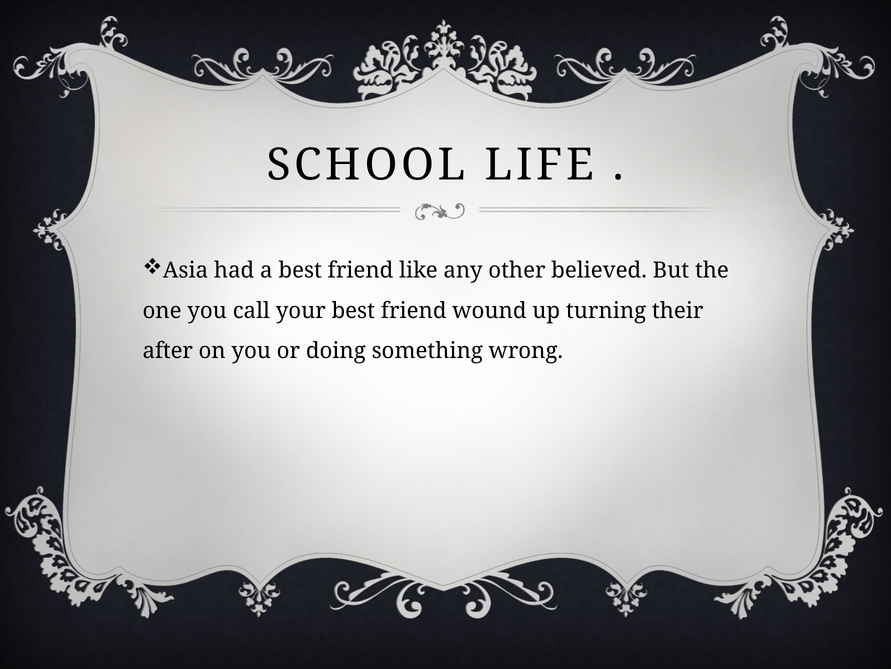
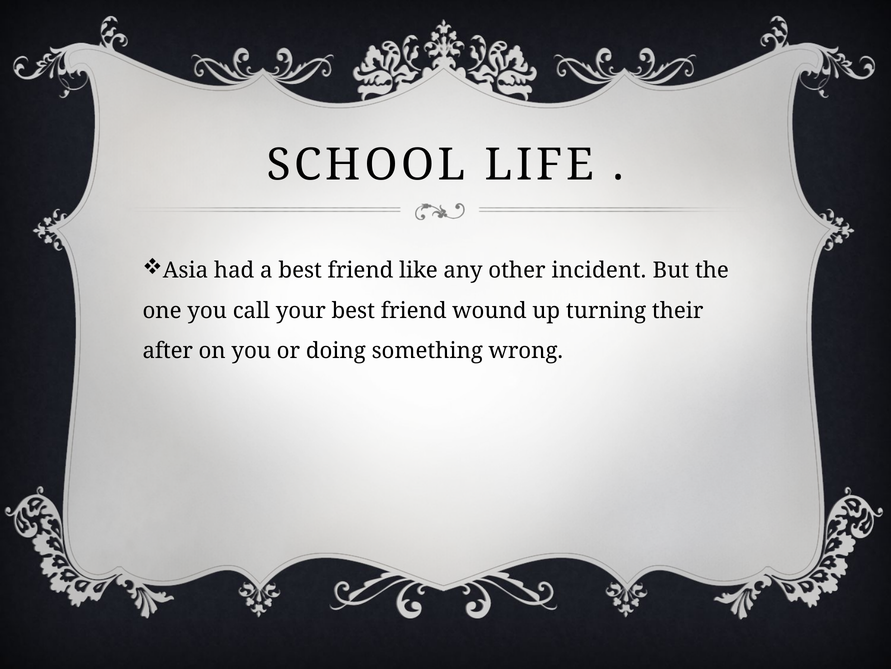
believed: believed -> incident
